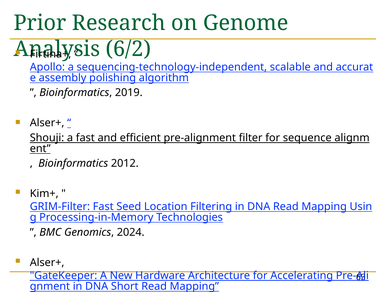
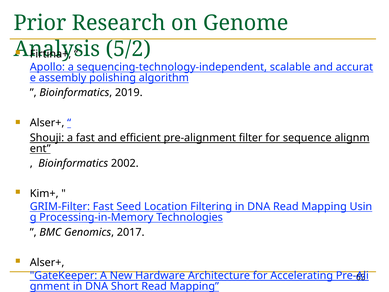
6/2: 6/2 -> 5/2
2012: 2012 -> 2002
Genomics 2024: 2024 -> 2017
